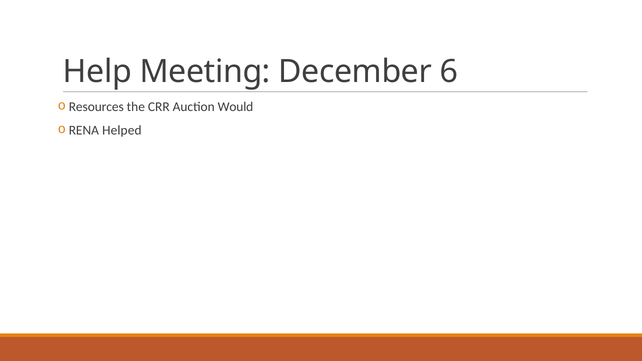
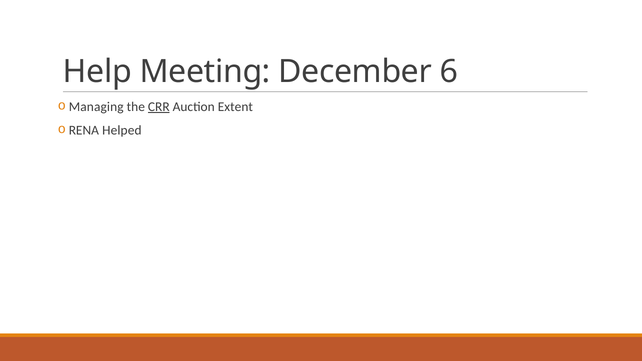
Resources: Resources -> Managing
CRR underline: none -> present
Would: Would -> Extent
